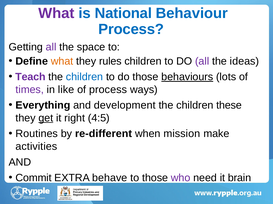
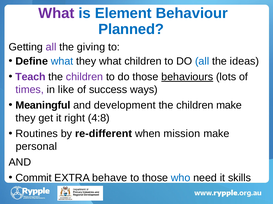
National: National -> Element
Process at (131, 29): Process -> Planned
space: space -> giving
what at (62, 61) colour: orange -> blue
they rules: rules -> what
all at (202, 61) colour: purple -> blue
children at (85, 77) colour: blue -> purple
of process: process -> success
Everything: Everything -> Meaningful
children these: these -> make
get underline: present -> none
4:5: 4:5 -> 4:8
activities: activities -> personal
who colour: purple -> blue
brain: brain -> skills
